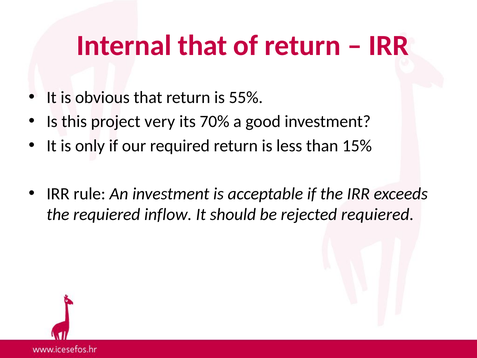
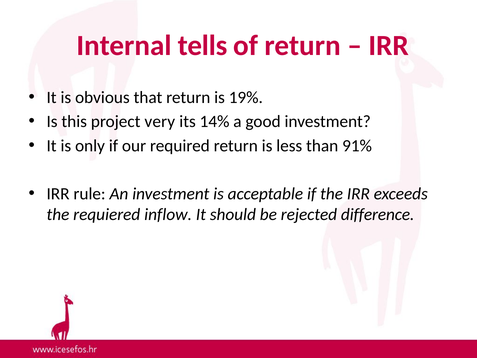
Internal that: that -> tells
55%: 55% -> 19%
70%: 70% -> 14%
15%: 15% -> 91%
rejected requiered: requiered -> difference
